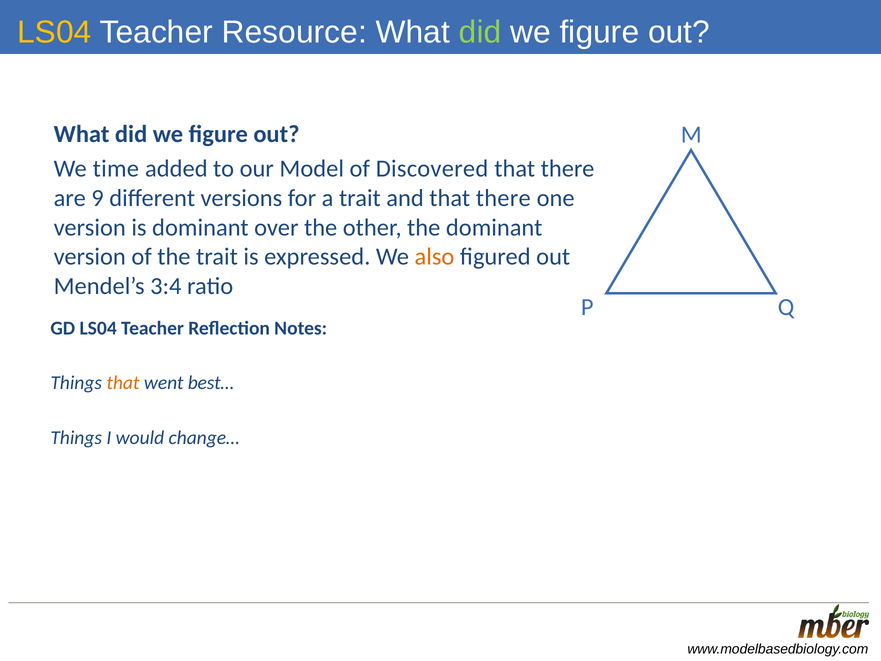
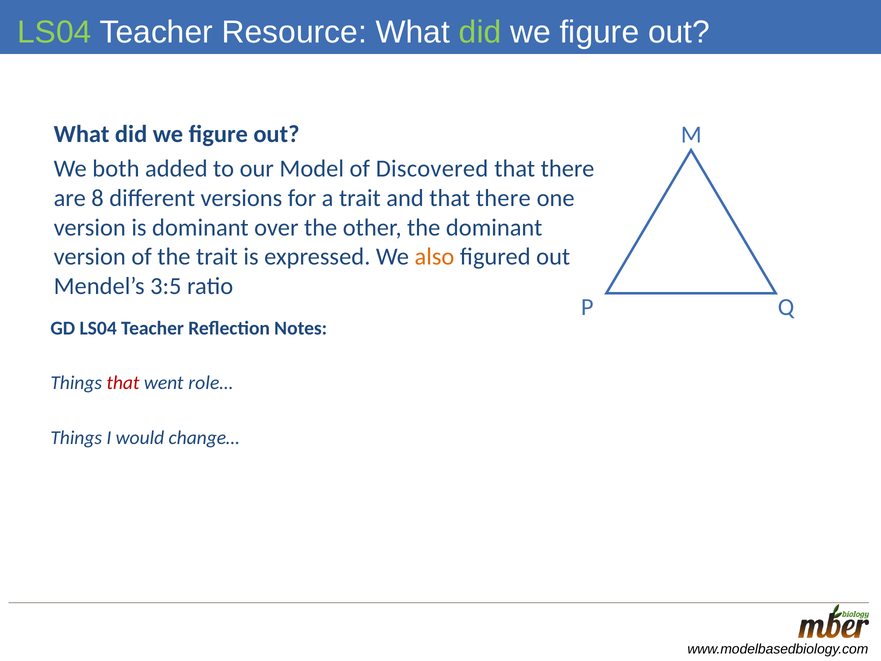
LS04 at (54, 32) colour: yellow -> light green
time: time -> both
9: 9 -> 8
3:4: 3:4 -> 3:5
that at (123, 383) colour: orange -> red
best…: best… -> role…
